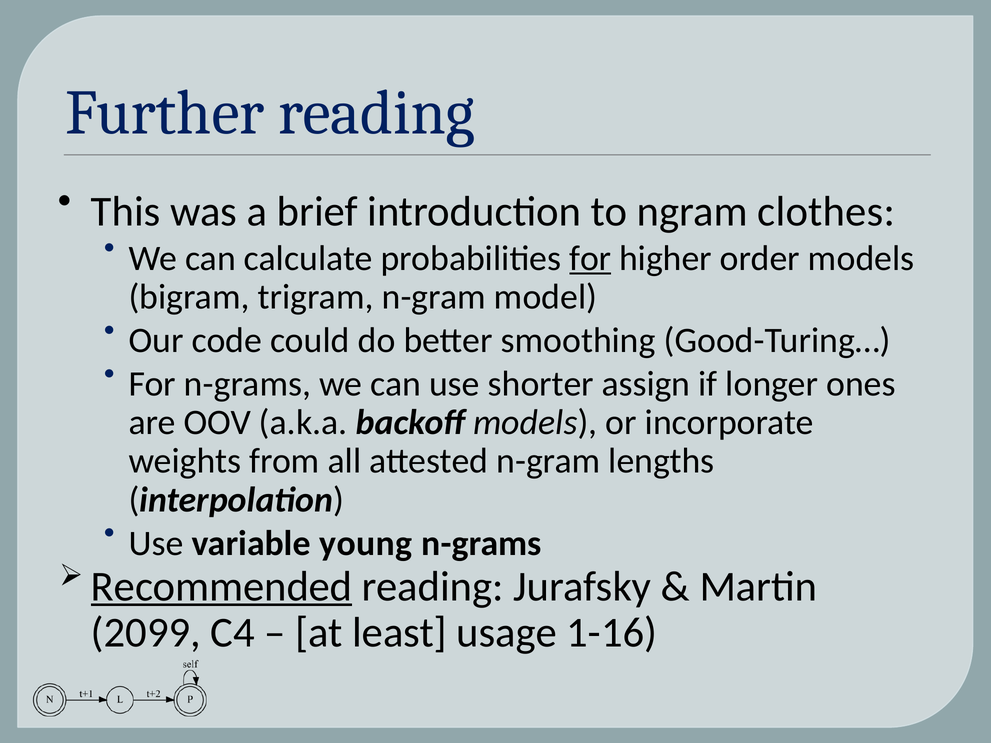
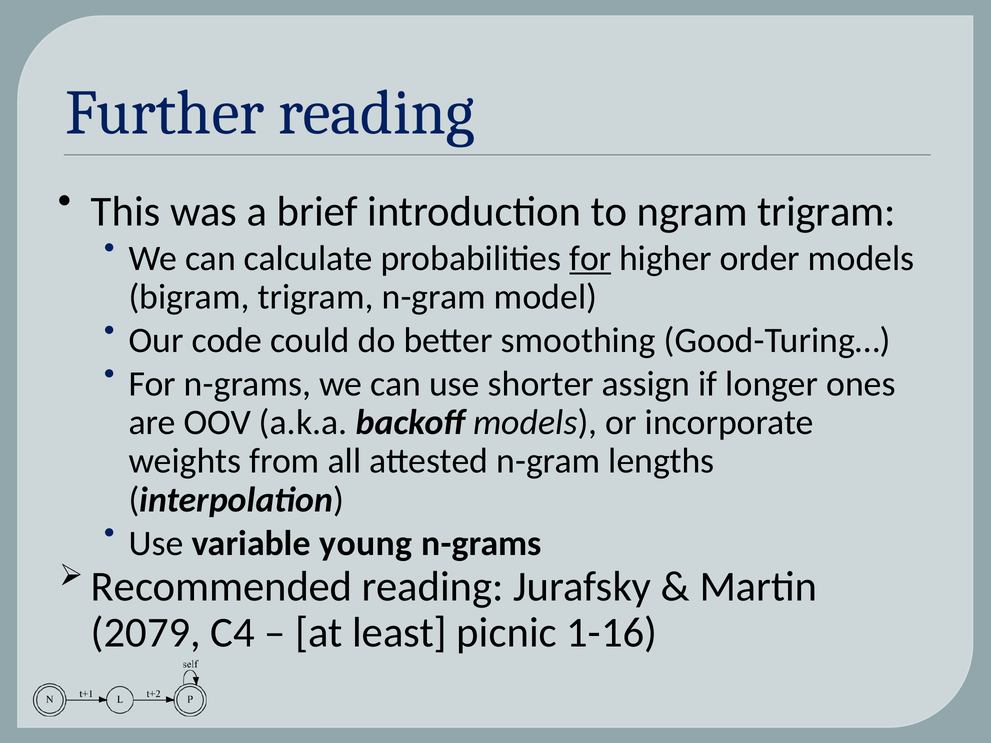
ngram clothes: clothes -> trigram
Recommended underline: present -> none
2099: 2099 -> 2079
usage: usage -> picnic
